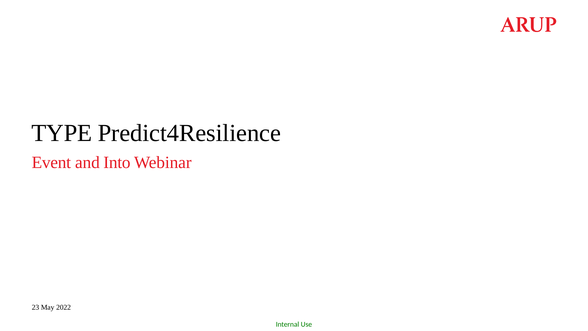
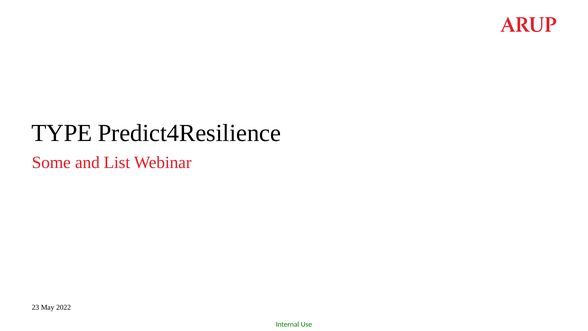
Event: Event -> Some
Into: Into -> List
